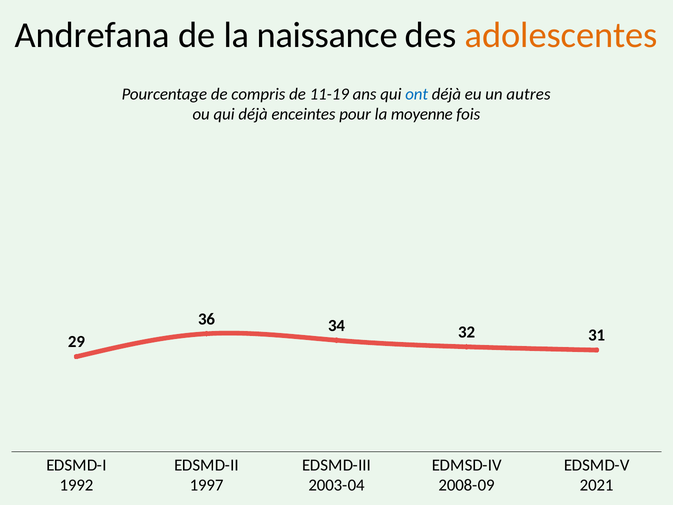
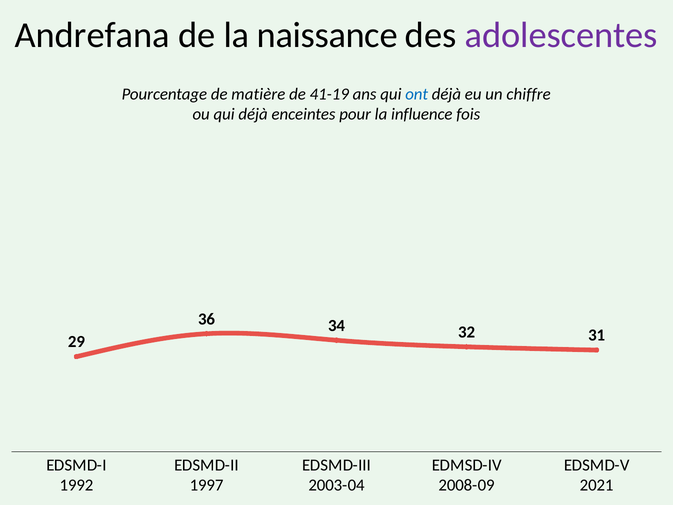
adolescentes colour: orange -> purple
compris: compris -> matière
11-19: 11-19 -> 41-19
autres: autres -> chiffre
moyenne: moyenne -> influence
